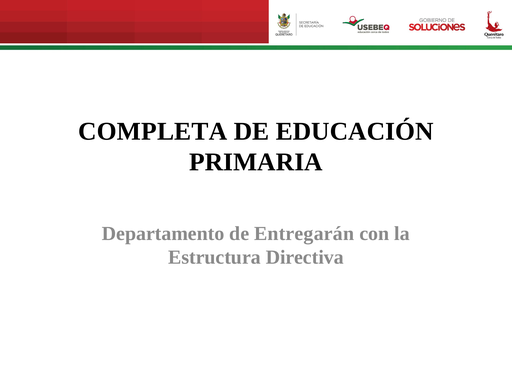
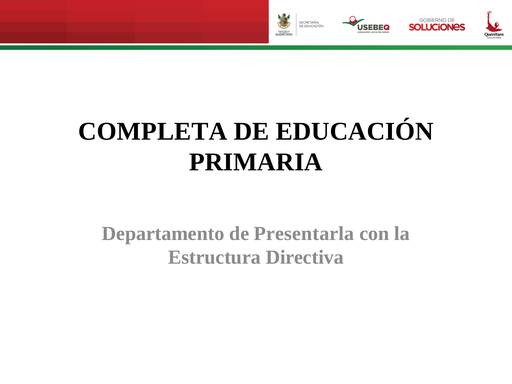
Entregarán: Entregarán -> Presentarla
